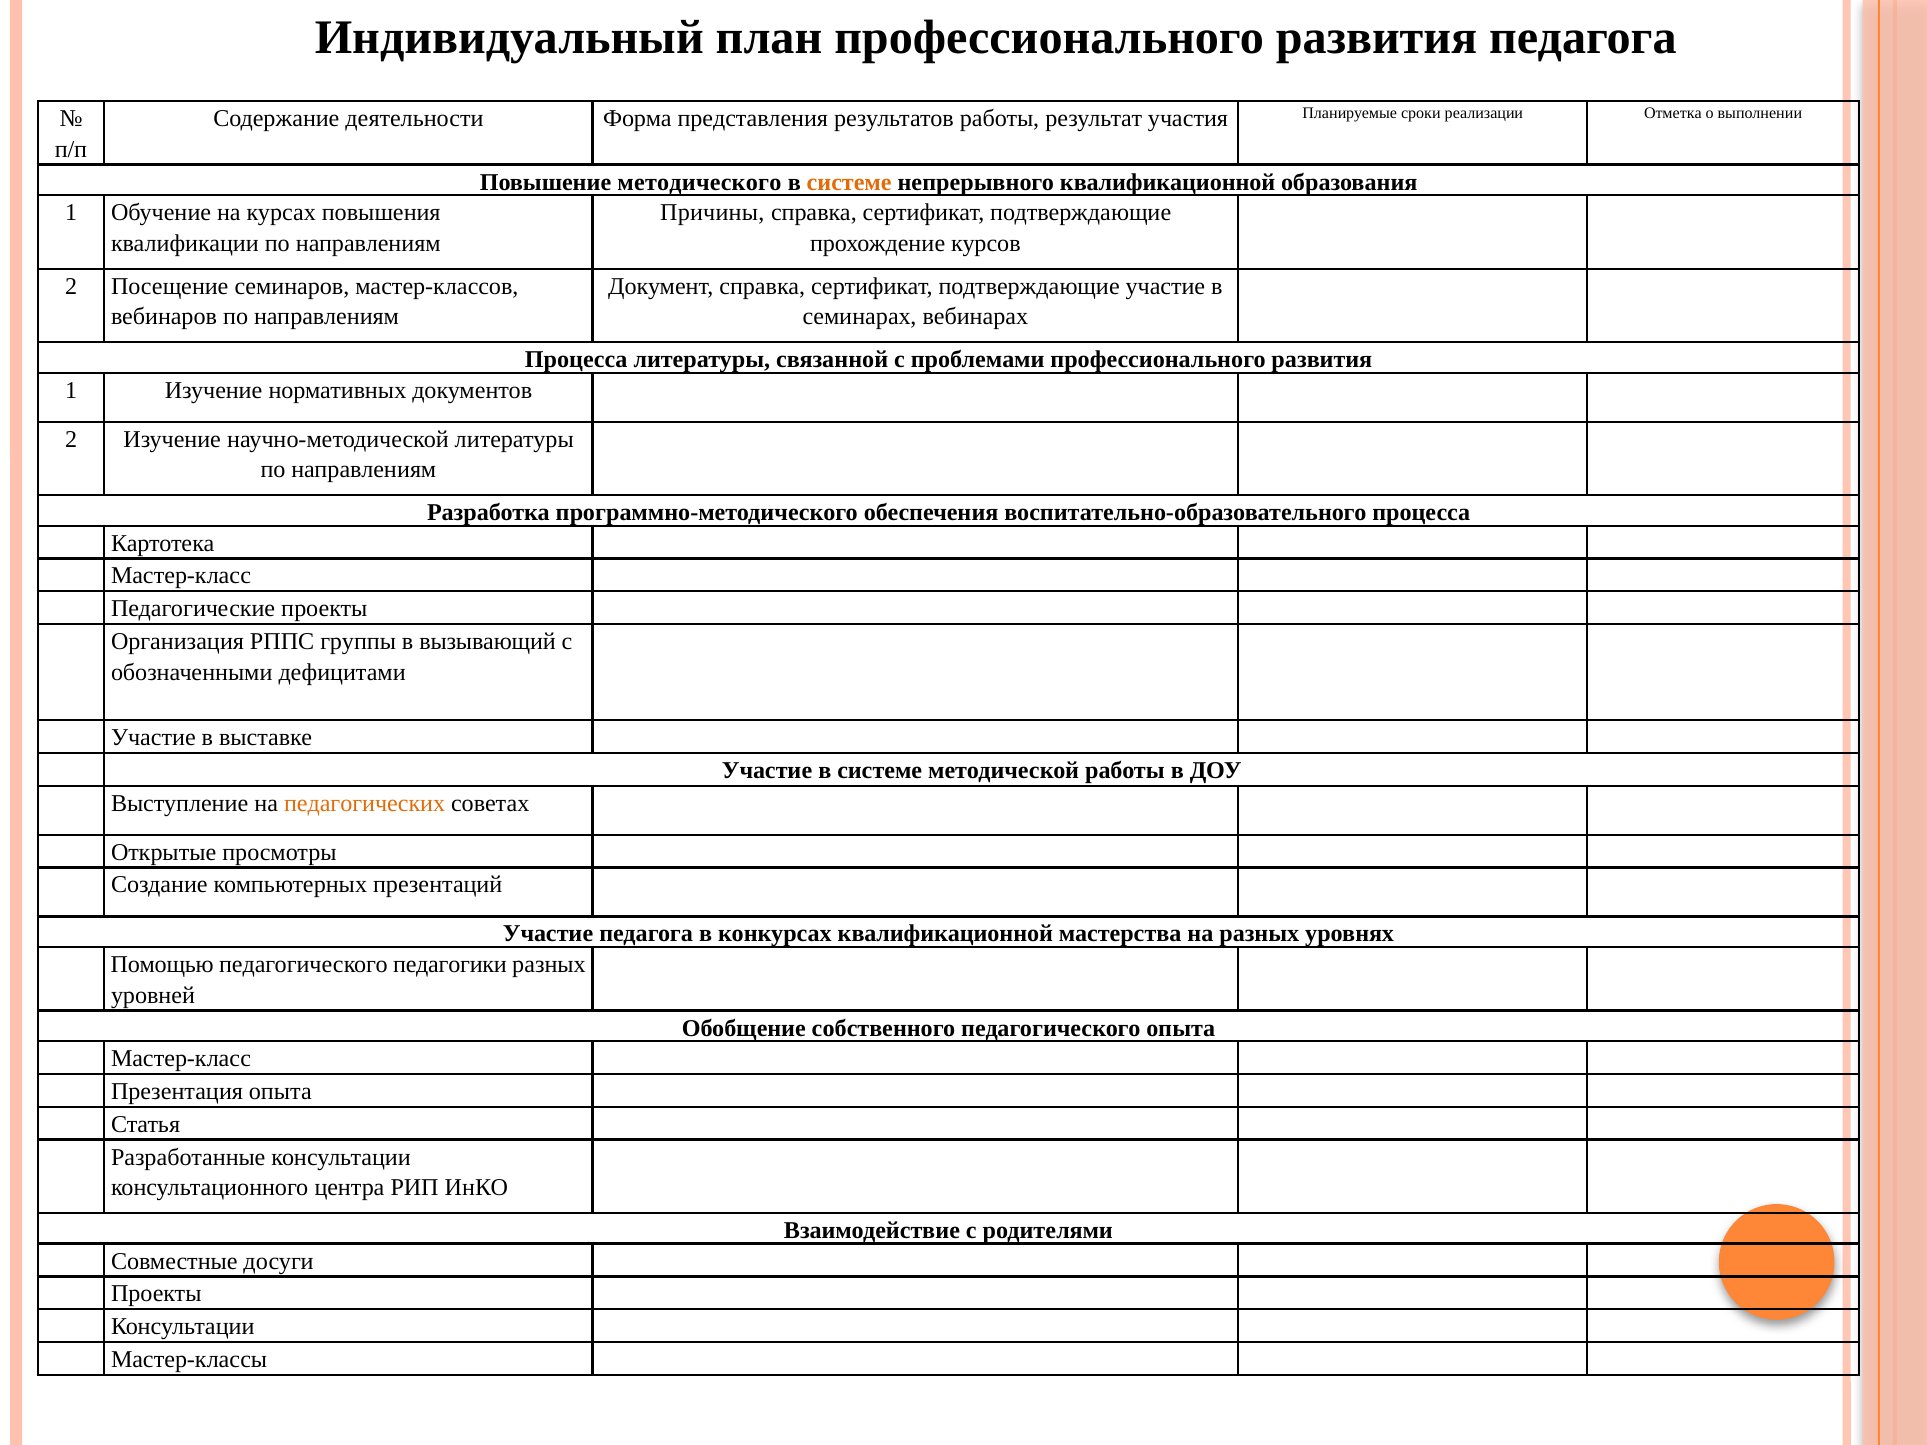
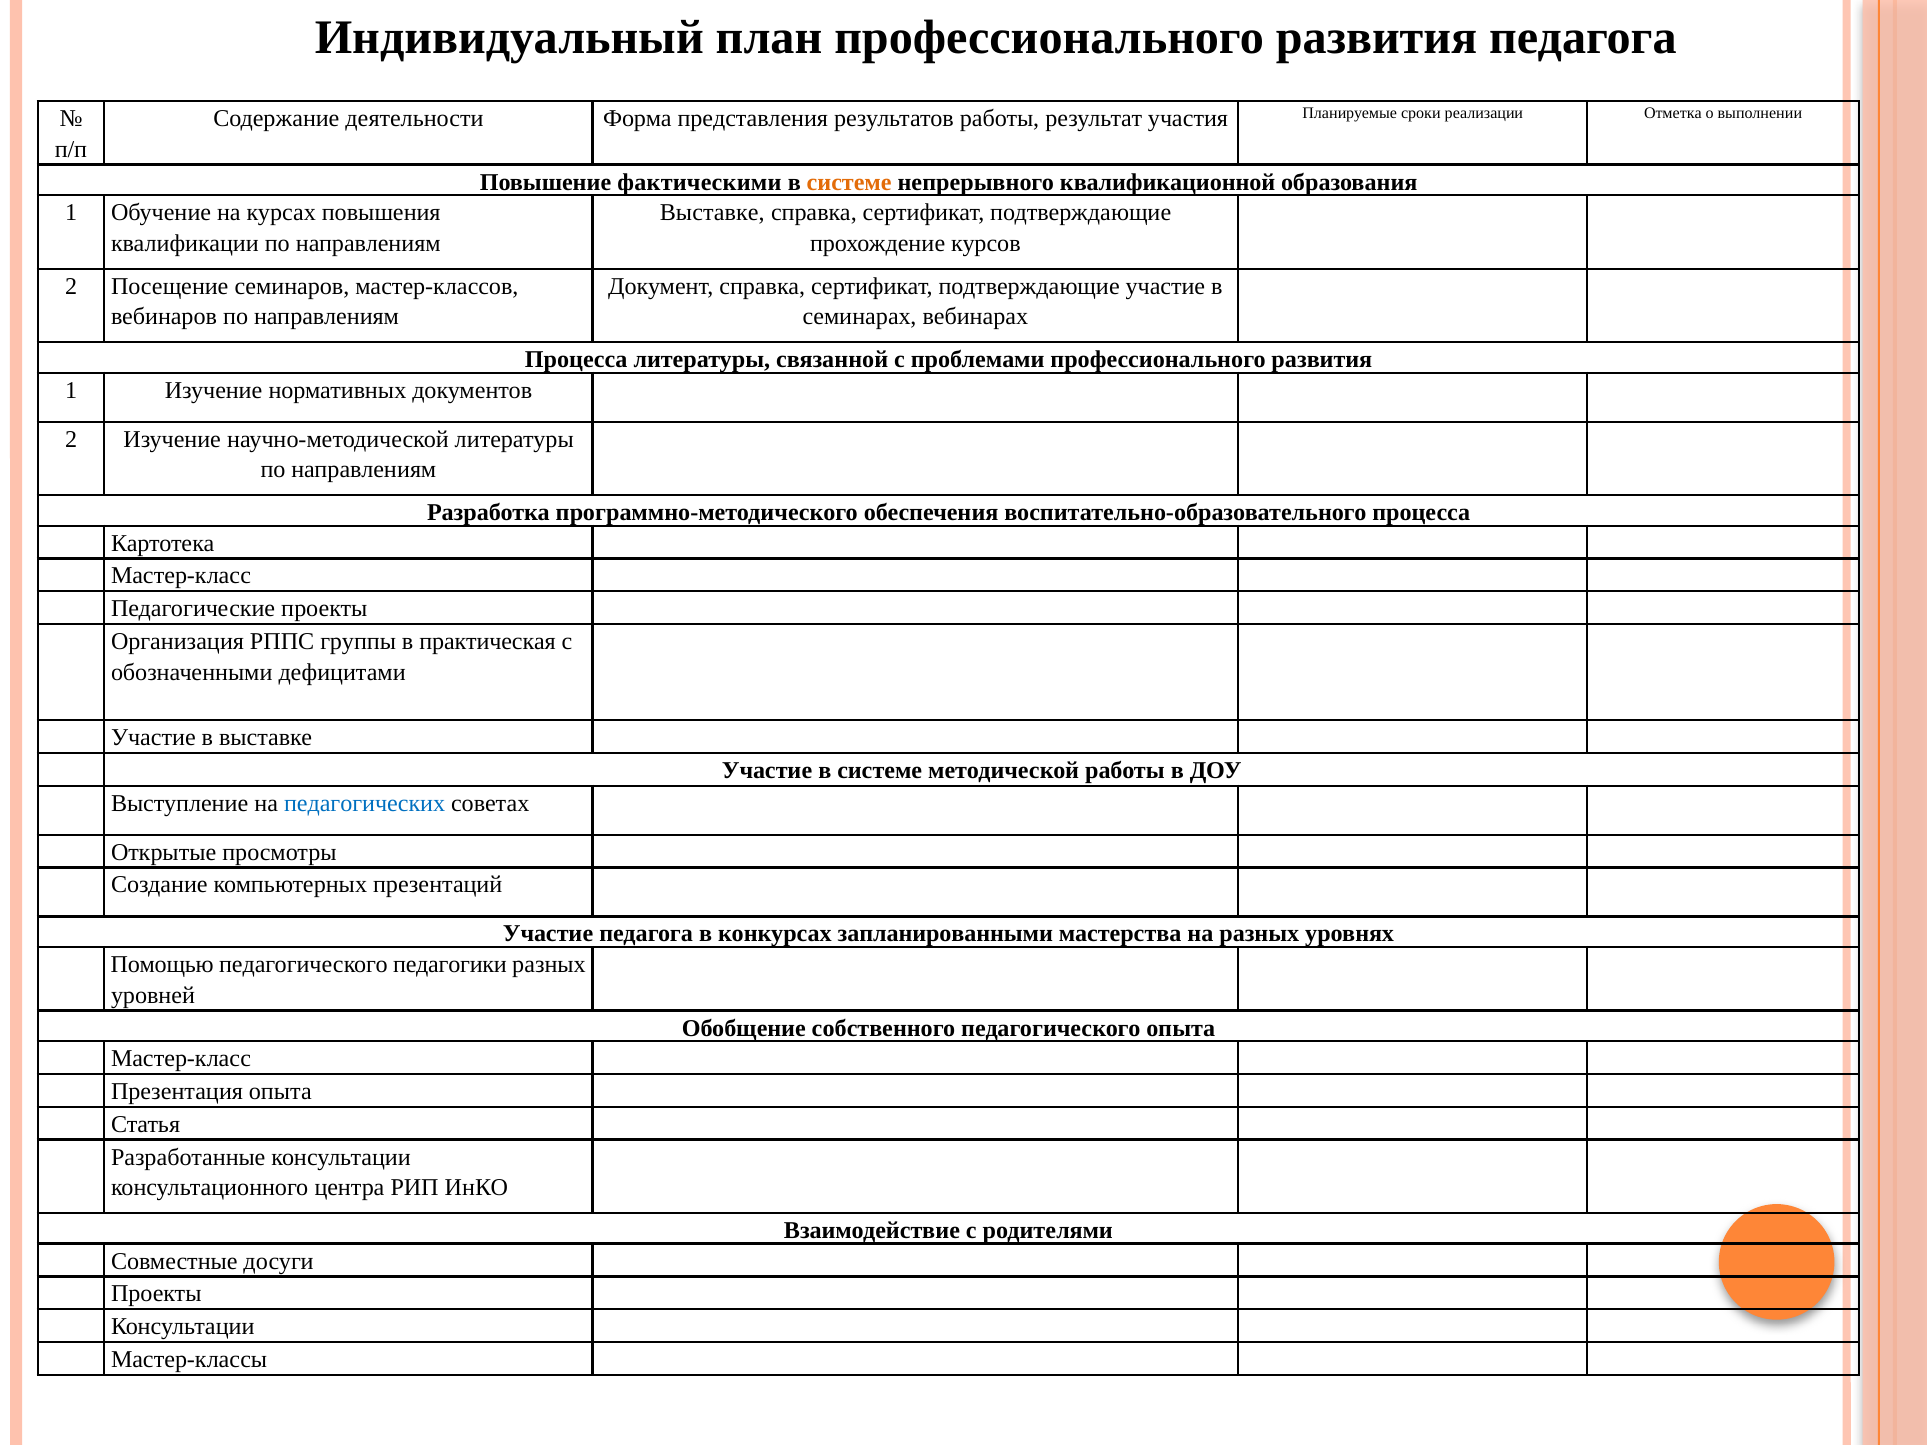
методического: методического -> фактическими
Причины at (712, 213): Причины -> Выставке
вызывающий: вызывающий -> практическая
педагогических colour: orange -> blue
конкурсах квалификационной: квалификационной -> запланированными
